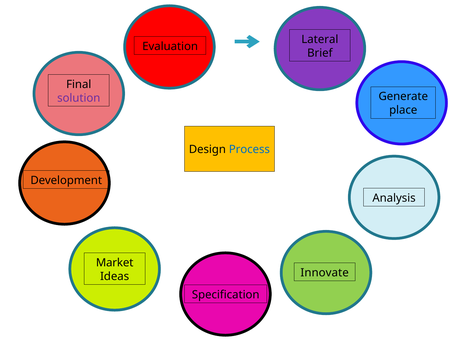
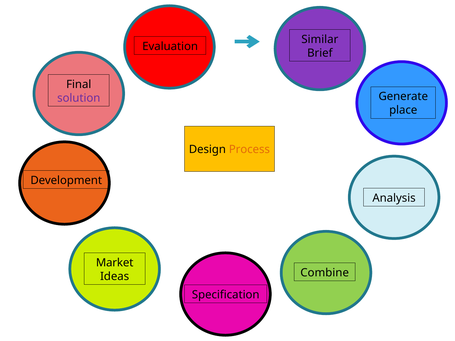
Lateral: Lateral -> Similar
Process colour: blue -> orange
Innovate: Innovate -> Combine
